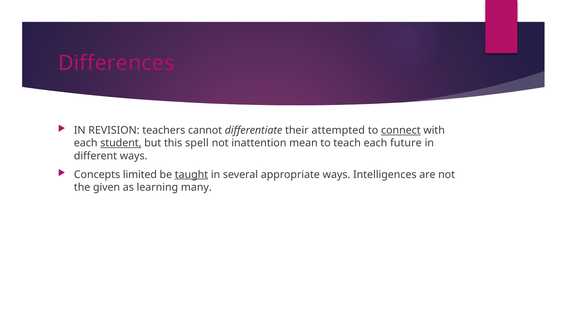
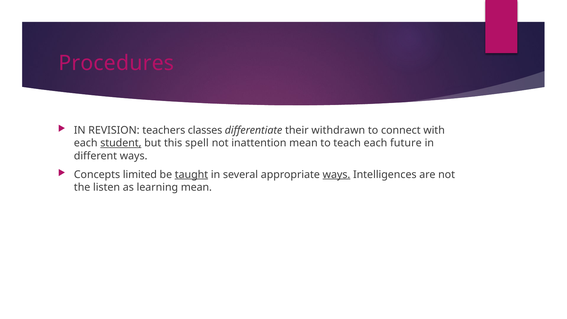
Differences: Differences -> Procedures
cannot: cannot -> classes
attempted: attempted -> withdrawn
connect underline: present -> none
ways at (336, 175) underline: none -> present
given: given -> listen
learning many: many -> mean
